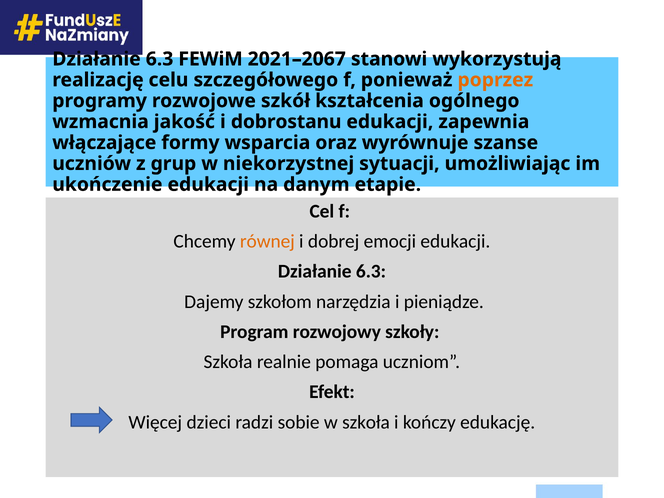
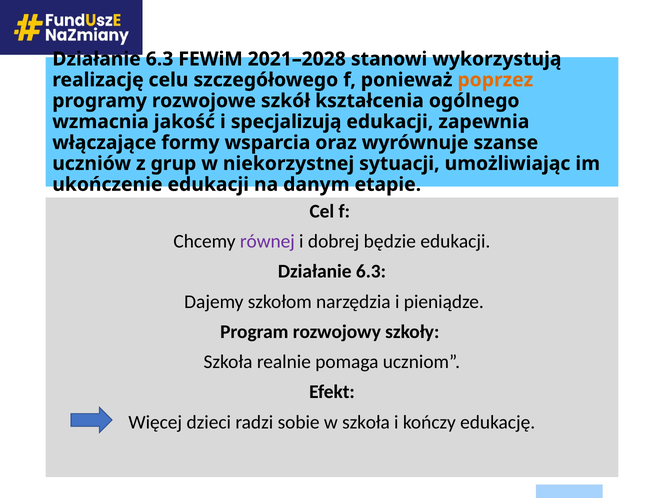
2021–2067: 2021–2067 -> 2021–2028
dobrostanu: dobrostanu -> specjalizują
równej colour: orange -> purple
emocji: emocji -> będzie
